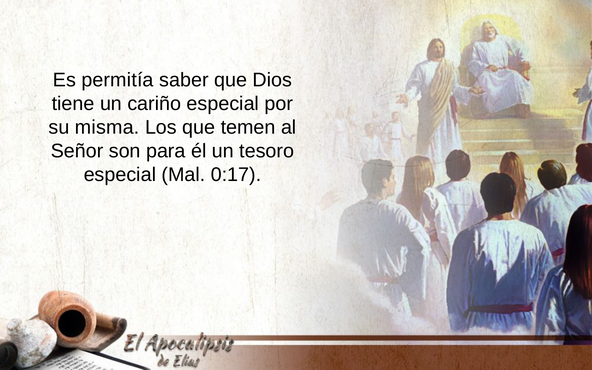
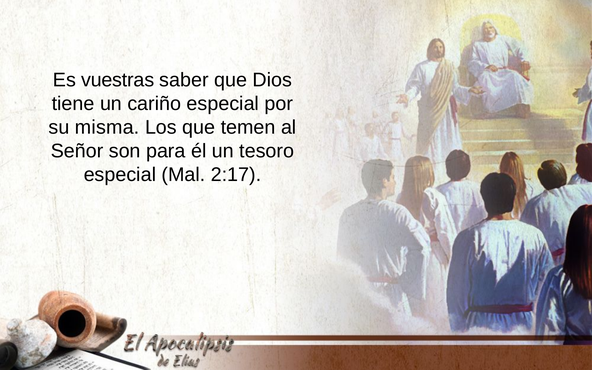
permitía: permitía -> vuestras
0:17: 0:17 -> 2:17
